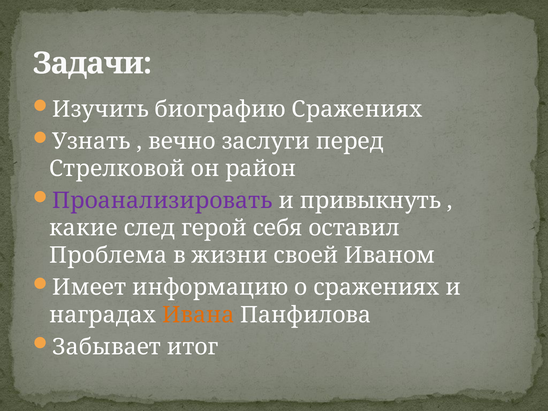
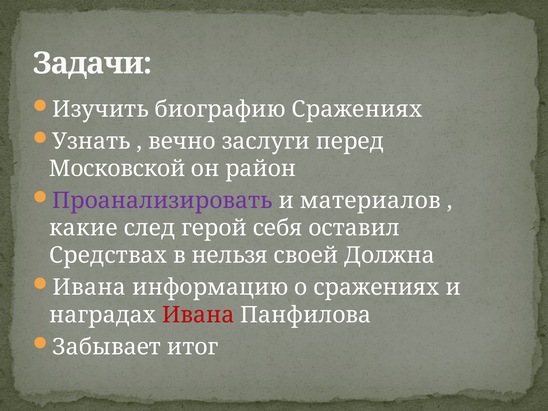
Стрелковой: Стрелковой -> Московской
привыкнуть: привыкнуть -> материалов
Проблема: Проблема -> Средствах
жизни: жизни -> нельзя
Иваном: Иваном -> Должна
Имеет at (89, 287): Имеет -> Ивана
Ивана at (198, 315) colour: orange -> red
